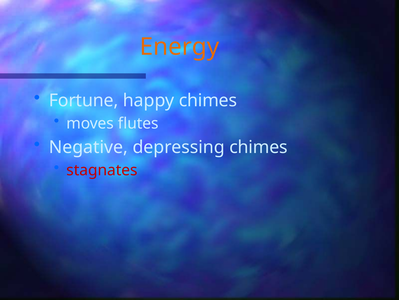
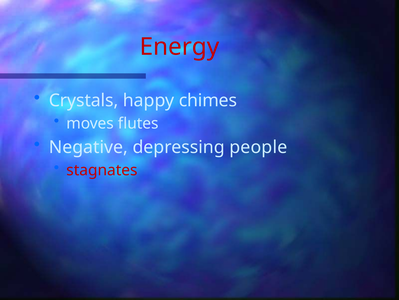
Energy colour: orange -> red
Fortune: Fortune -> Crystals
depressing chimes: chimes -> people
